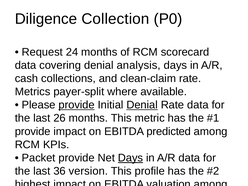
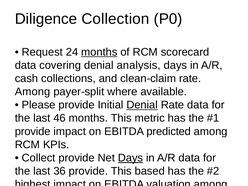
months at (99, 52) underline: none -> present
Metrics at (33, 92): Metrics -> Among
provide at (77, 105) underline: present -> none
26: 26 -> 46
Packet at (39, 158): Packet -> Collect
36 version: version -> provide
profile: profile -> based
